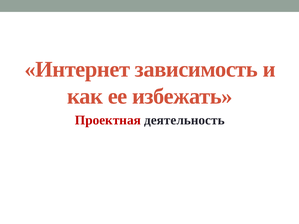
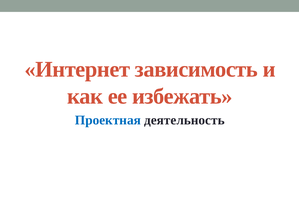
Проектная colour: red -> blue
